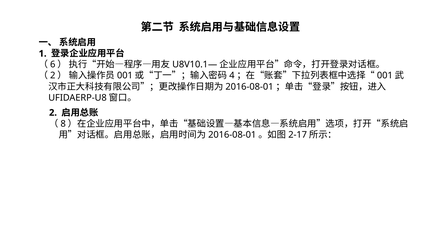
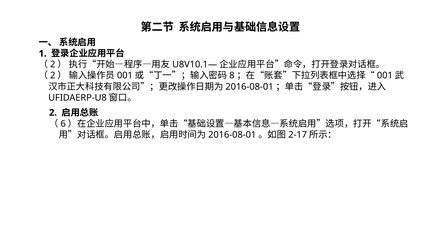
6 at (53, 65): 6 -> 2
4: 4 -> 8
8: 8 -> 6
